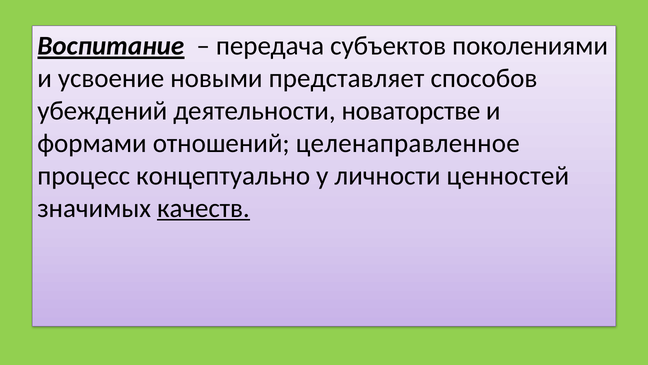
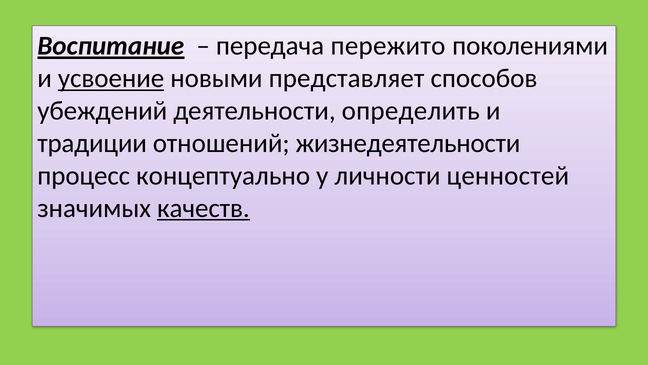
субъектов: субъектов -> пережито
усвоение underline: none -> present
новаторстве: новаторстве -> определить
формами: формами -> традиции
целенаправленное: целенаправленное -> жизнедеятельности
